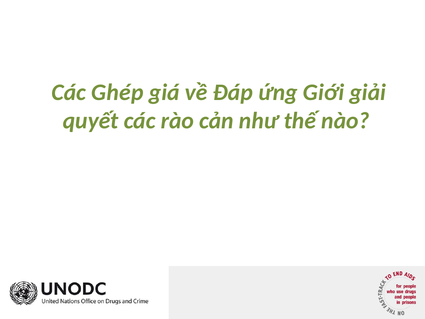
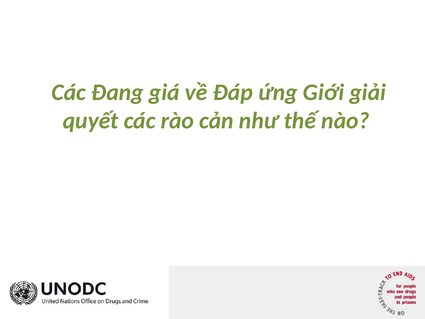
Ghép: Ghép -> Đang
